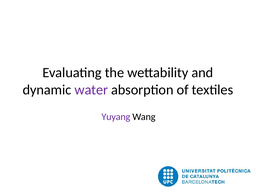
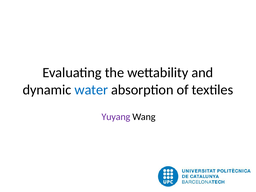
water colour: purple -> blue
